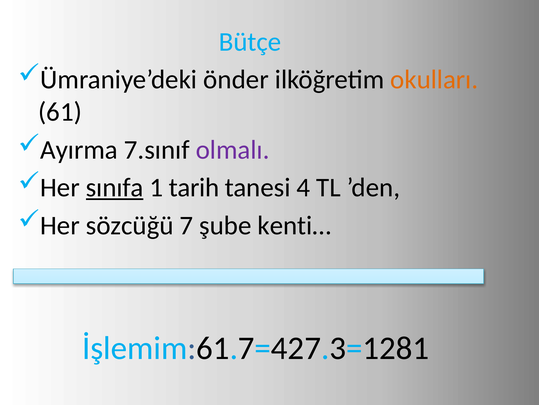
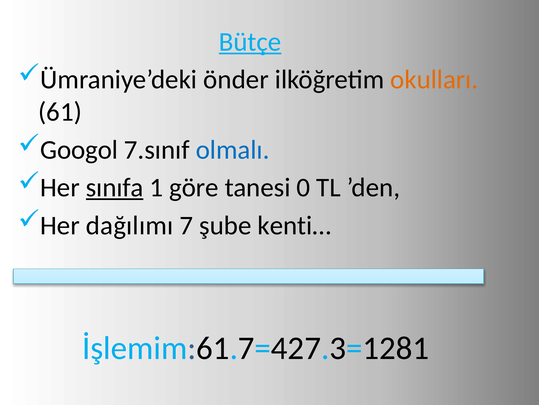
Bütçe underline: none -> present
Ayırma: Ayırma -> Googol
olmalı colour: purple -> blue
tarih: tarih -> göre
4: 4 -> 0
sözcüğü: sözcüğü -> dağılımı
